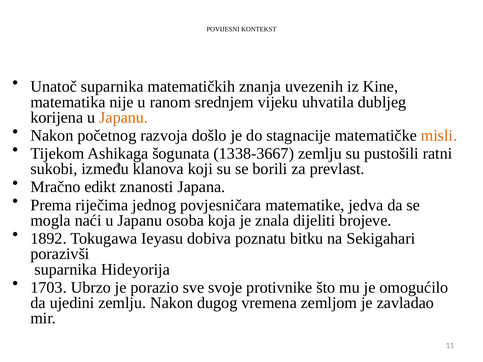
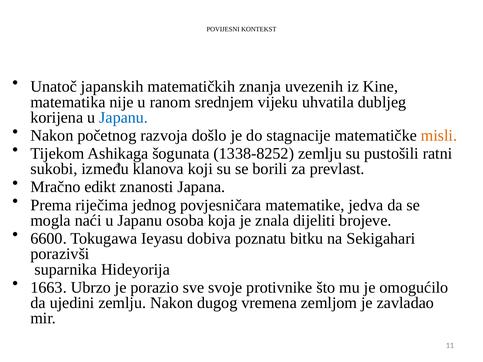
Unatoč suparnika: suparnika -> japanskih
Japanu at (124, 118) colour: orange -> blue
1338-3667: 1338-3667 -> 1338-8252
1892: 1892 -> 6600
1703: 1703 -> 1663
